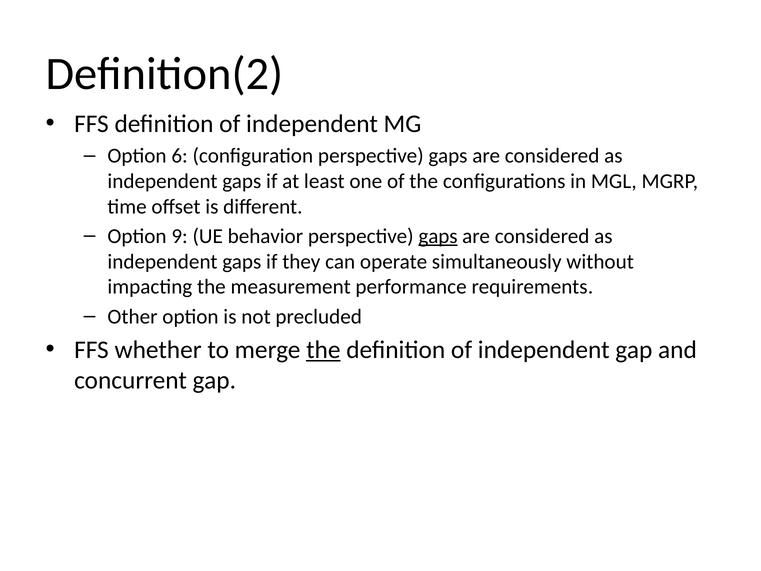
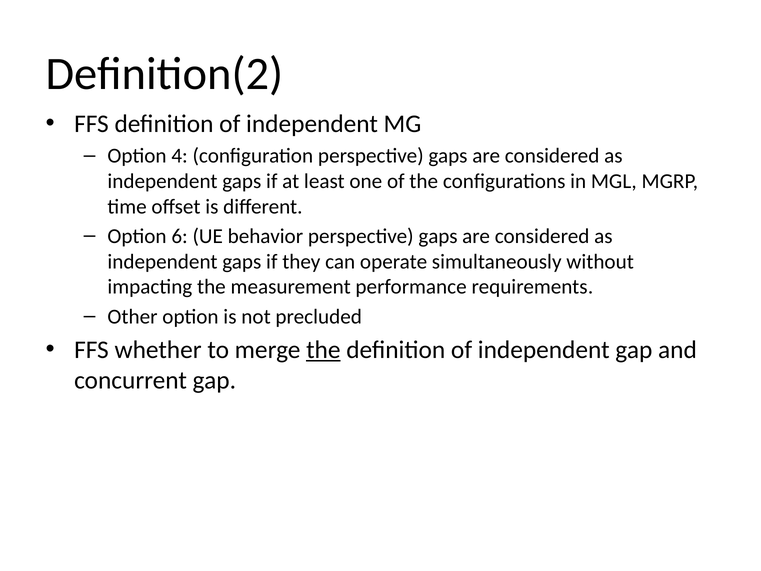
6: 6 -> 4
9: 9 -> 6
gaps at (438, 236) underline: present -> none
